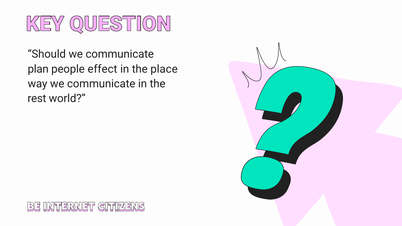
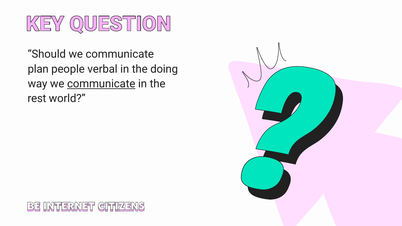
effect: effect -> verbal
place: place -> doing
communicate at (101, 84) underline: none -> present
